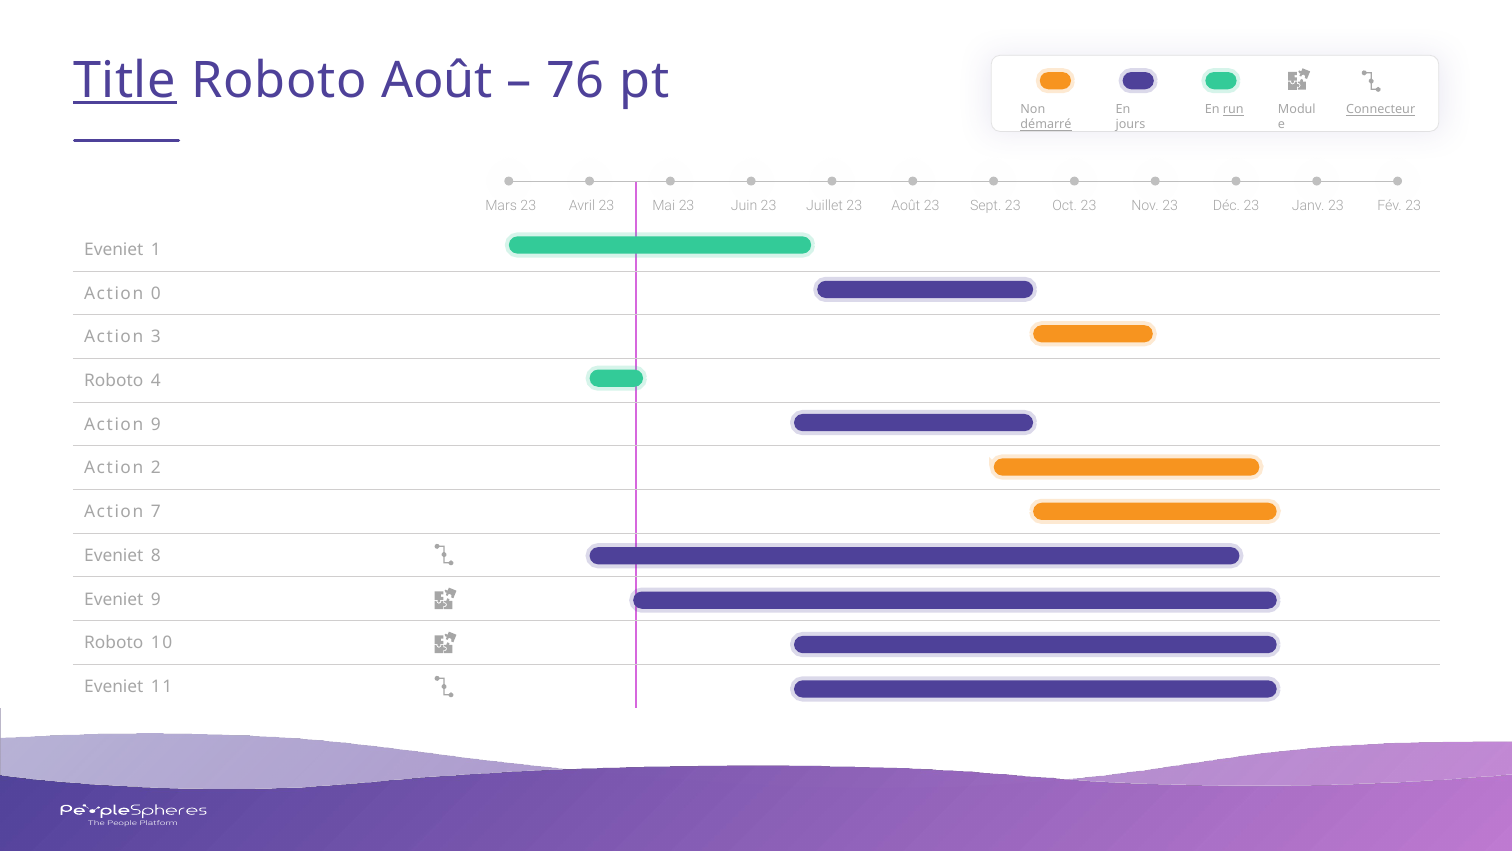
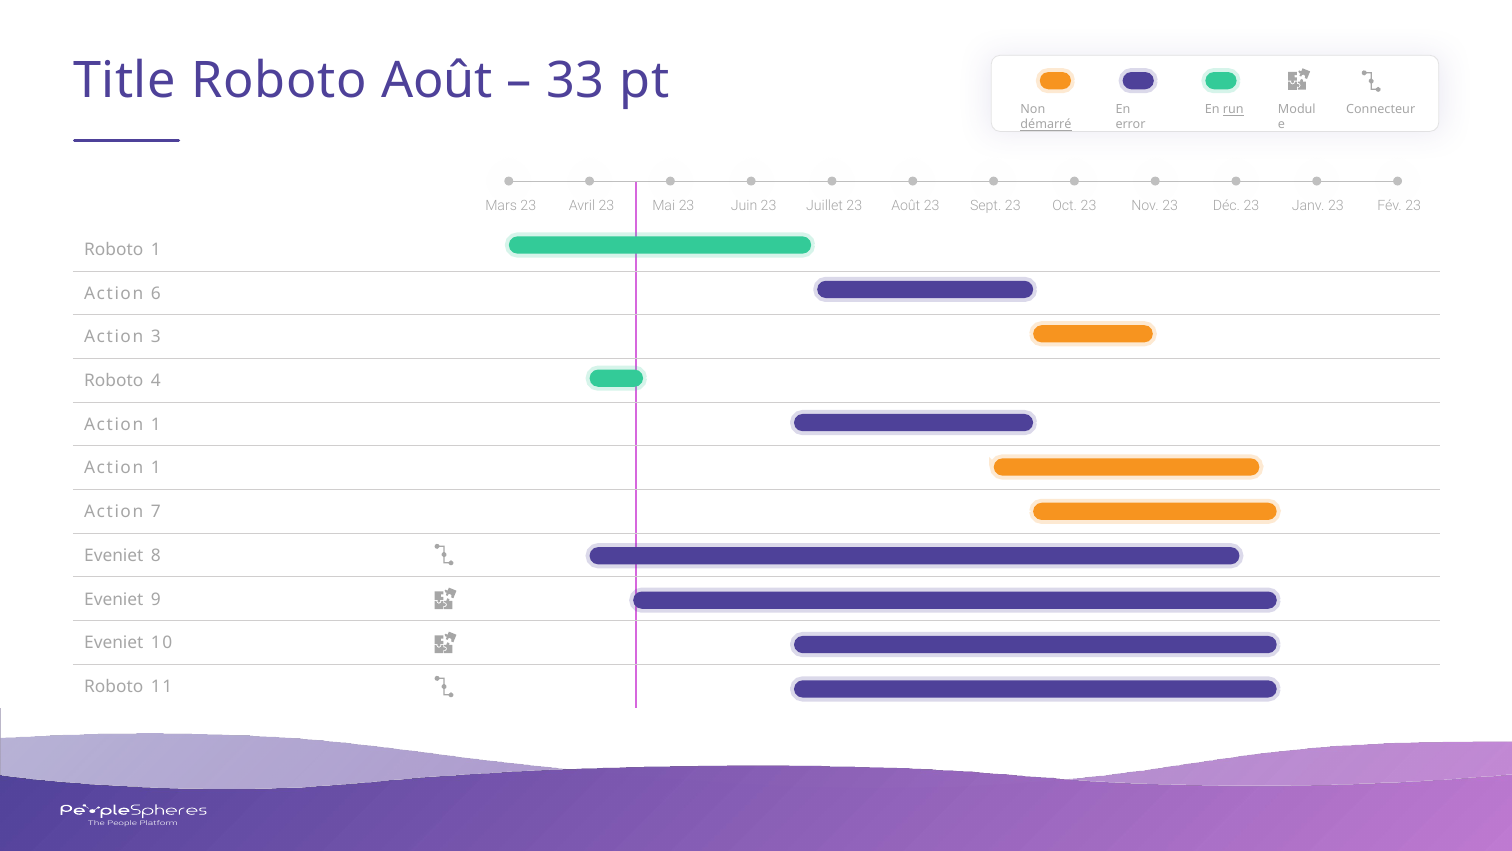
Title underline: present -> none
76: 76 -> 33
Connecteur underline: present -> none
jours: jours -> error
Eveniet at (114, 250): Eveniet -> Roboto
0: 0 -> 6
9 at (156, 424): 9 -> 1
2 at (156, 468): 2 -> 1
Roboto at (114, 643): Roboto -> Eveniet
Eveniet at (114, 686): Eveniet -> Roboto
